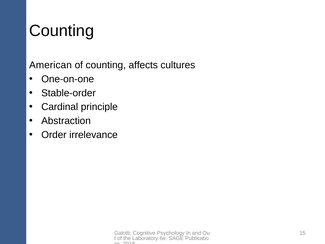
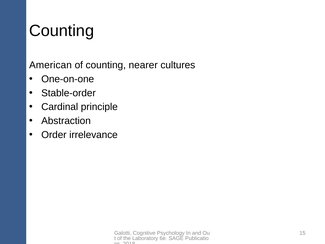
affects: affects -> nearer
